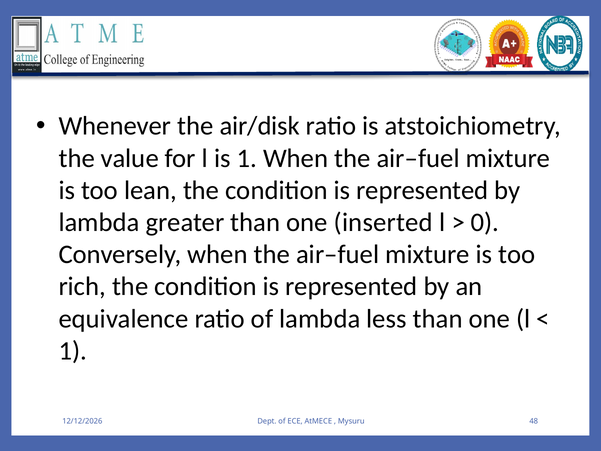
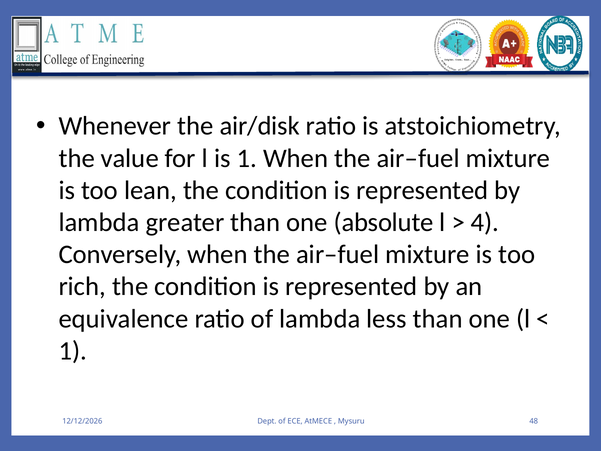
inserted: inserted -> absolute
0: 0 -> 4
